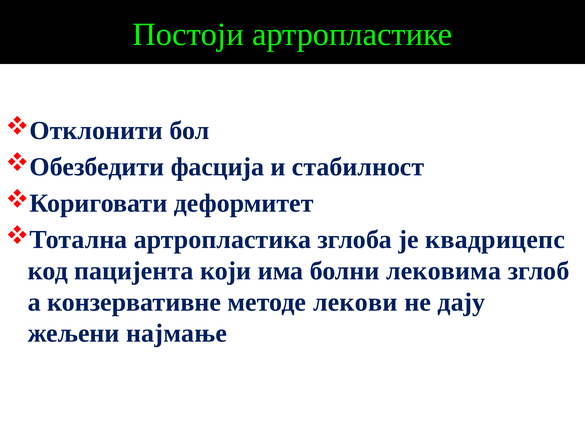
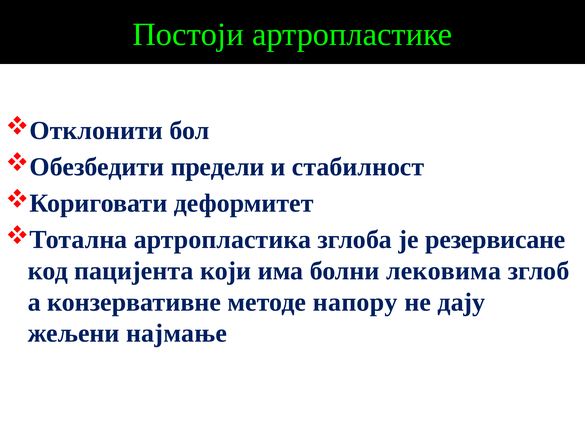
фасција: фасција -> предели
квадрицепс: квадрицепс -> резервисане
лекови: лекови -> напору
